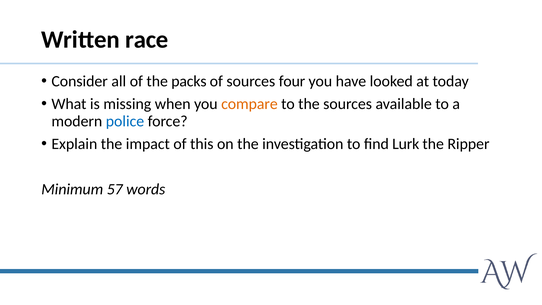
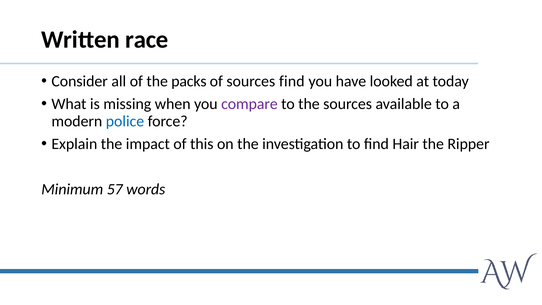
sources four: four -> find
compare colour: orange -> purple
Lurk: Lurk -> Hair
